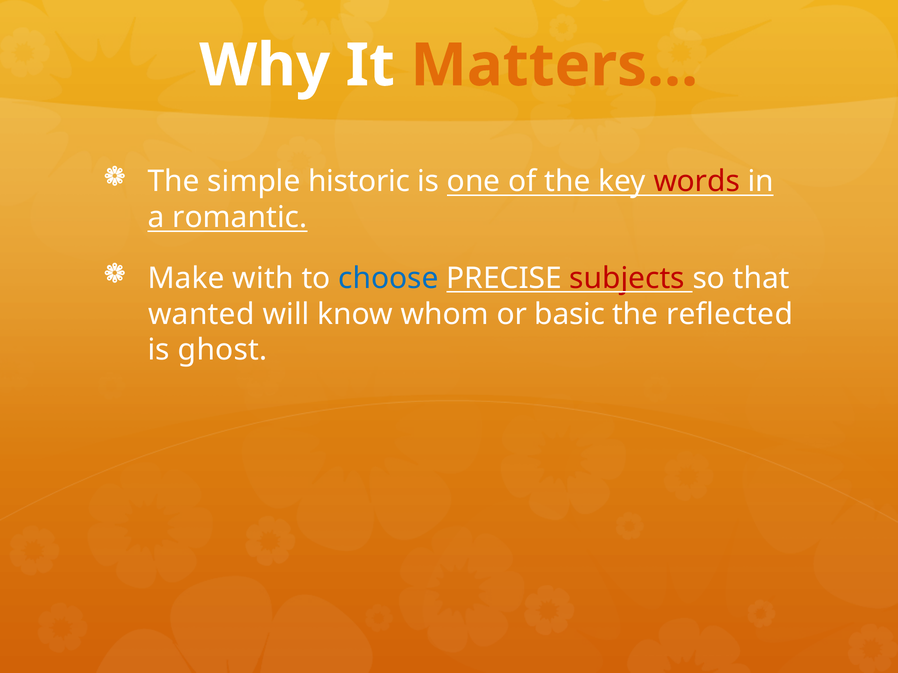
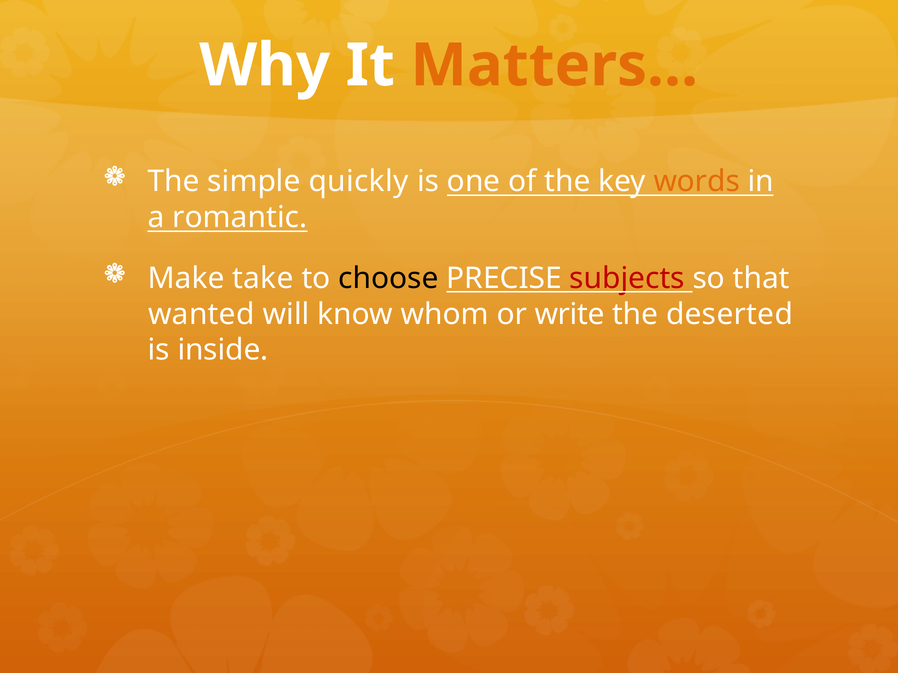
historic: historic -> quickly
words colour: red -> orange
with: with -> take
choose colour: blue -> black
basic: basic -> write
reflected: reflected -> deserted
ghost: ghost -> inside
